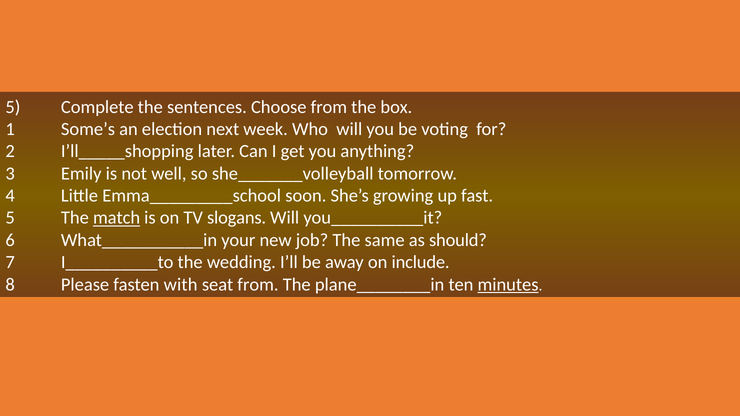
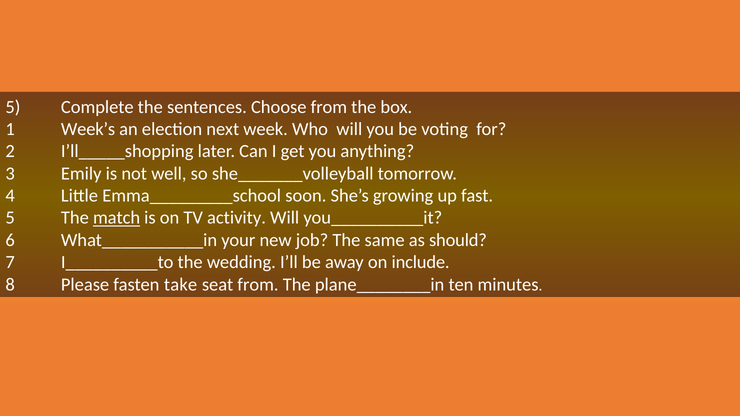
Some’s: Some’s -> Week’s
slogans: slogans -> activity
with: with -> take
minutes underline: present -> none
